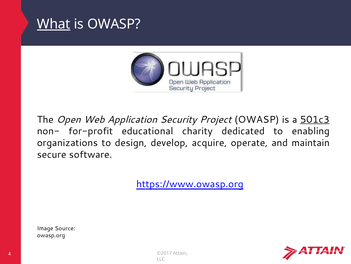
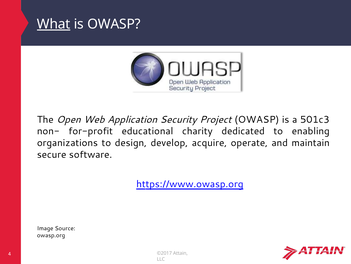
501c3 underline: present -> none
